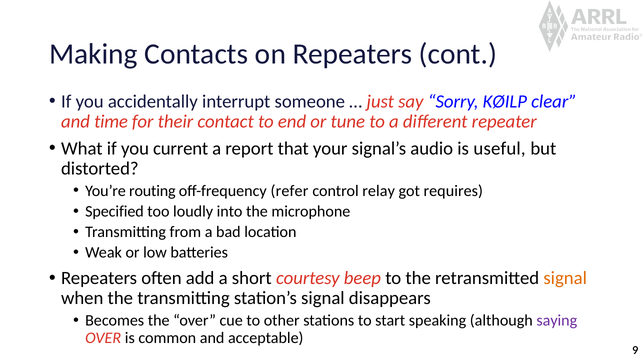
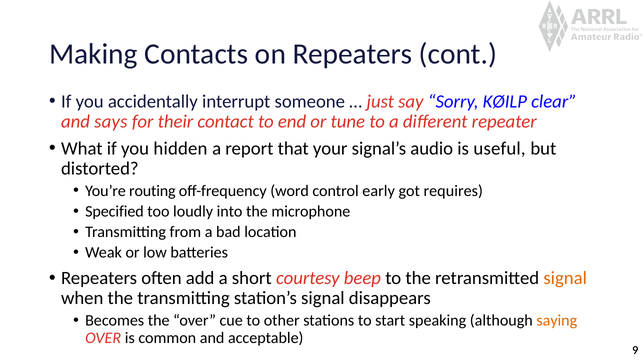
time: time -> says
current: current -> hidden
refer: refer -> word
relay: relay -> early
saying colour: purple -> orange
